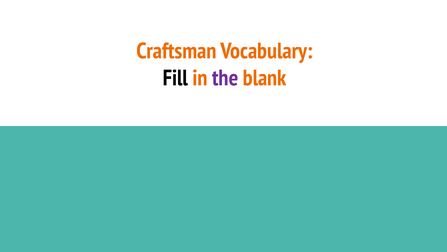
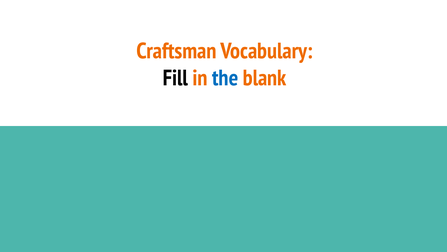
the colour: purple -> blue
